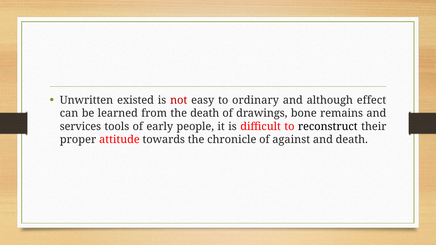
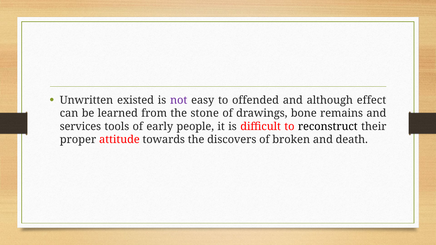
not colour: red -> purple
ordinary: ordinary -> offended
the death: death -> stone
chronicle: chronicle -> discovers
against: against -> broken
